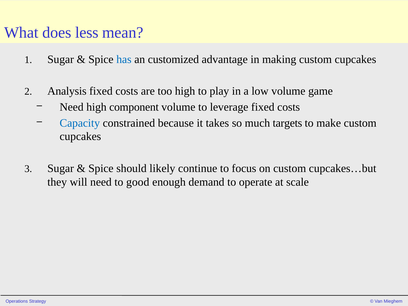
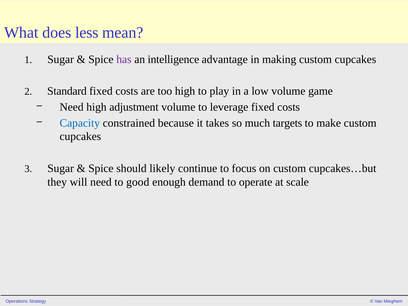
has colour: blue -> purple
customized: customized -> intelligence
Analysis: Analysis -> Standard
component: component -> adjustment
